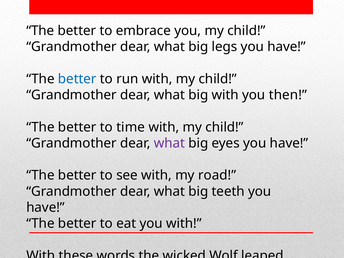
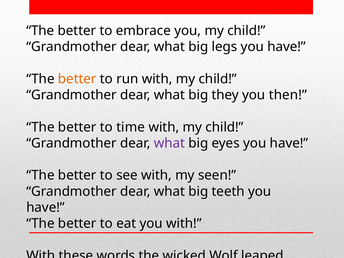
better at (77, 79) colour: blue -> orange
big with: with -> they
road: road -> seen
